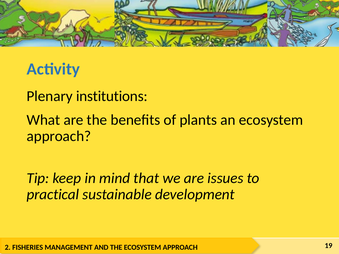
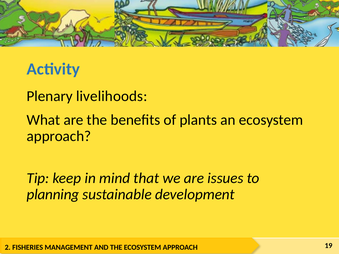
institutions: institutions -> livelihoods
practical: practical -> planning
